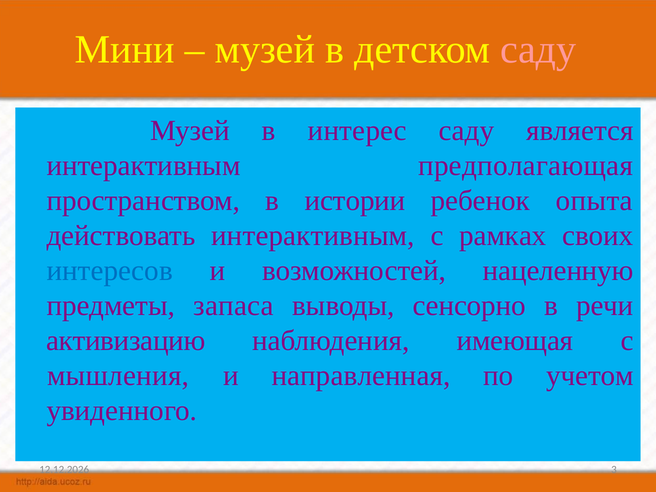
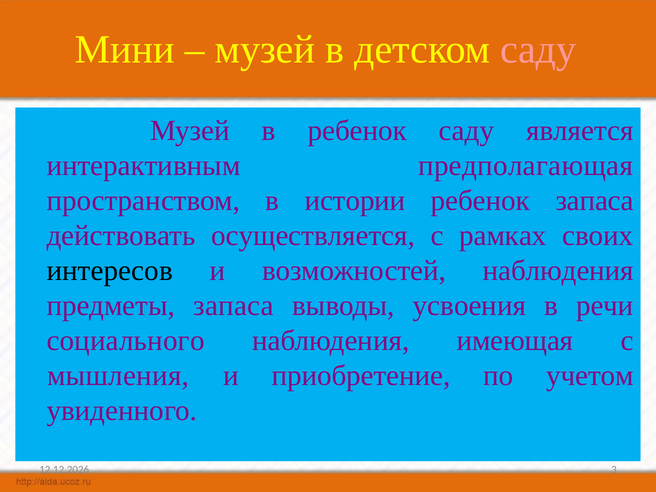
в интерес: интерес -> ребенок
ребенок опыта: опыта -> запаса
действовать интерактивным: интерактивным -> осуществляется
интересов colour: blue -> black
возможностей нацеленную: нацеленную -> наблюдения
сенсорно: сенсорно -> усвоения
активизацию: активизацию -> социального
направленная: направленная -> приобретение
